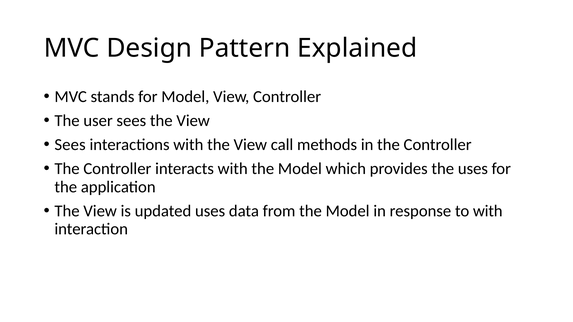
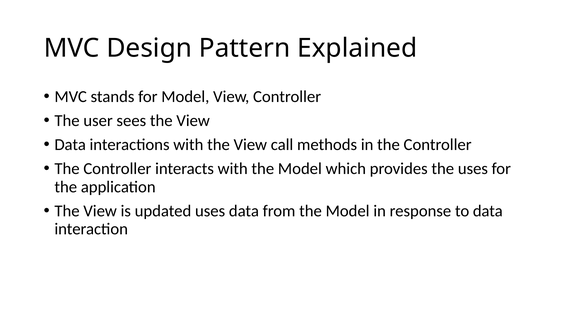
Sees at (70, 145): Sees -> Data
to with: with -> data
